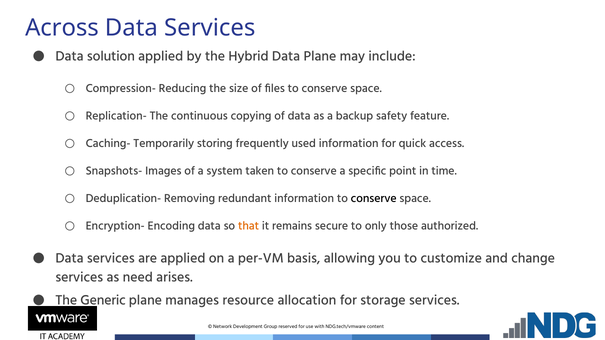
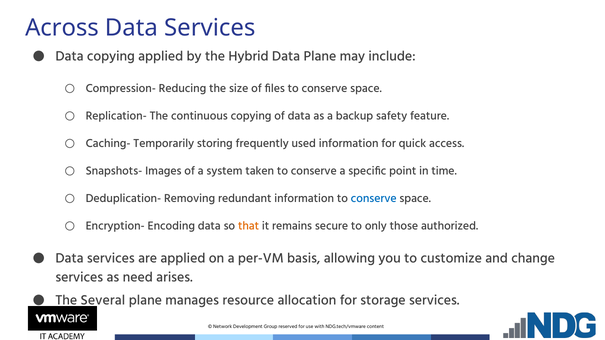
Data solution: solution -> copying
conserve at (374, 199) colour: black -> blue
Generic: Generic -> Several
